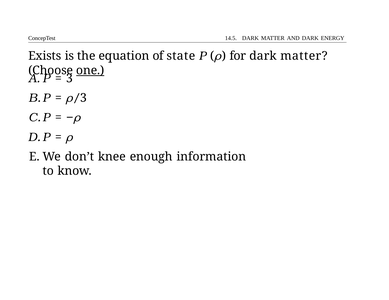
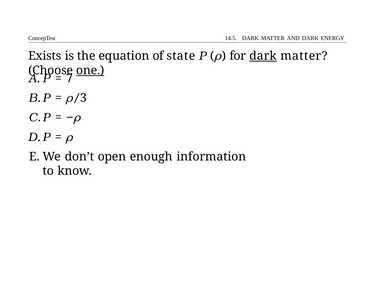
dark at (263, 56) underline: none -> present
3 at (69, 79): 3 -> 7
knee: knee -> open
